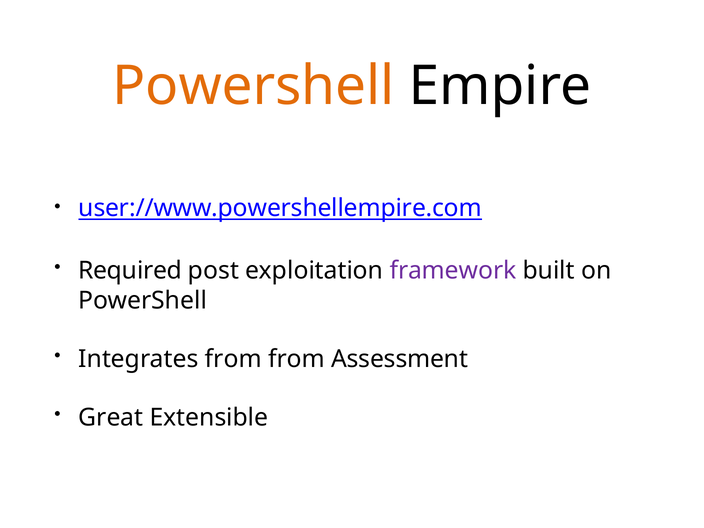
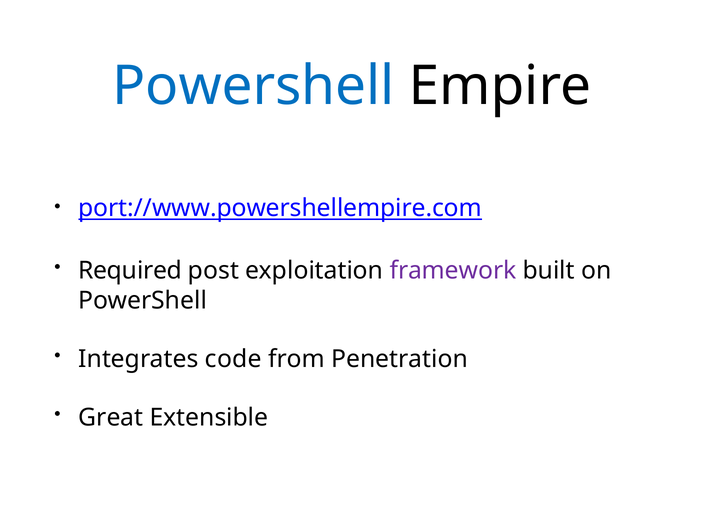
Powershell at (253, 86) colour: orange -> blue
user://www.powershellempire.com: user://www.powershellempire.com -> port://www.powershellempire.com
Integrates from: from -> code
Assessment: Assessment -> Penetration
